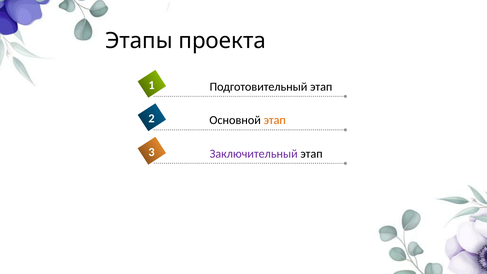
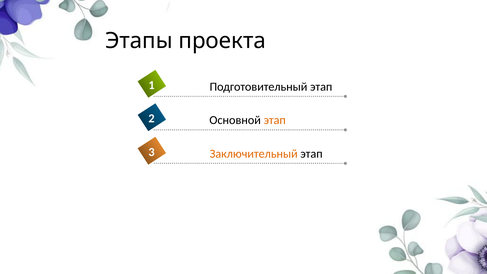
Заключительный colour: purple -> orange
